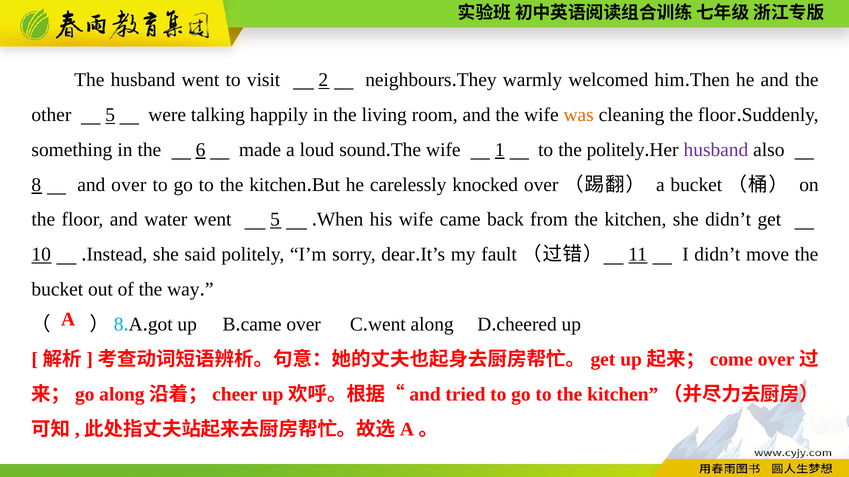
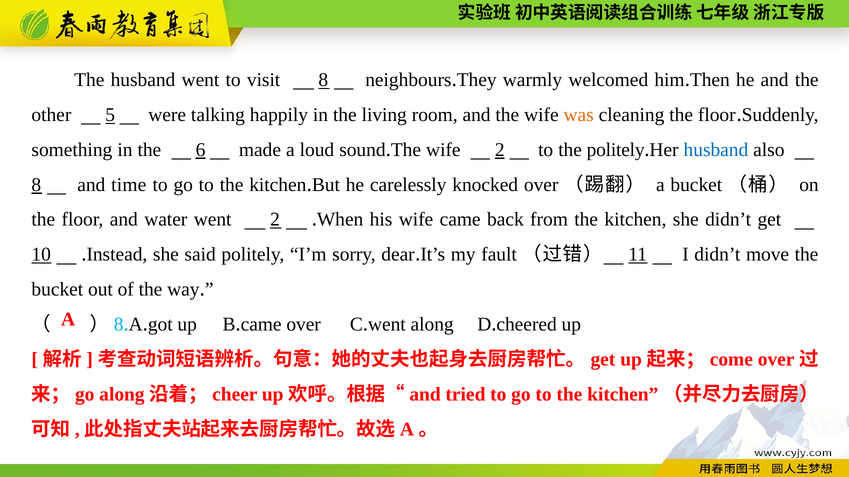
visit 2: 2 -> 8
wife 1: 1 -> 2
husband at (716, 150) colour: purple -> blue
and over: over -> time
went 5: 5 -> 2
